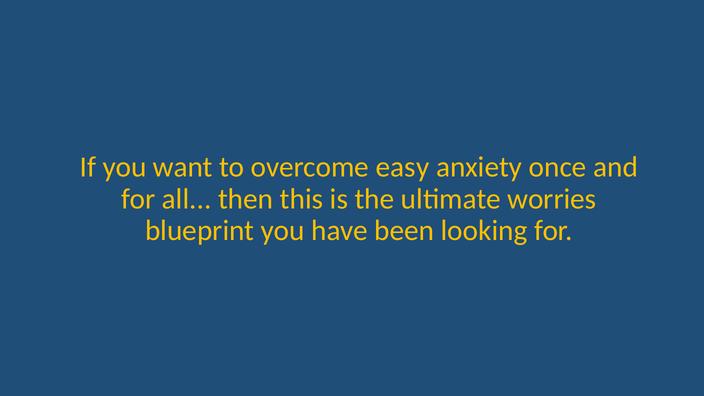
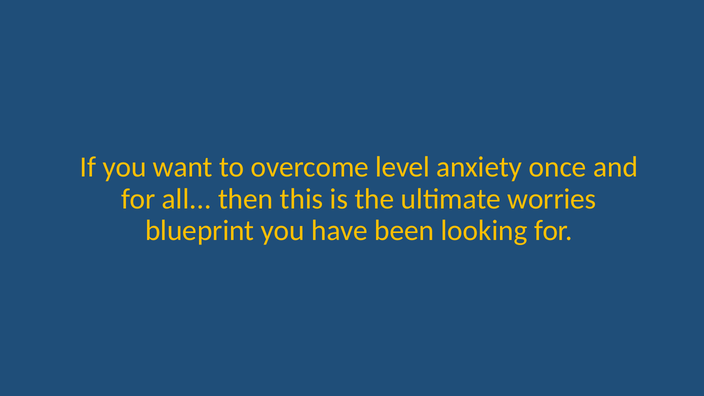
easy: easy -> level
